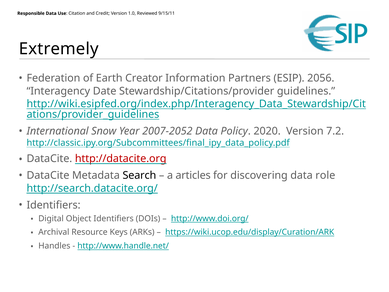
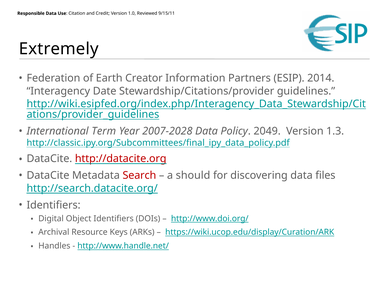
2056: 2056 -> 2014
Snow: Snow -> Term
2007-2052: 2007-2052 -> 2007-2028
2020: 2020 -> 2049
7.2: 7.2 -> 1.3
Search colour: black -> red
articles: articles -> should
role: role -> files
